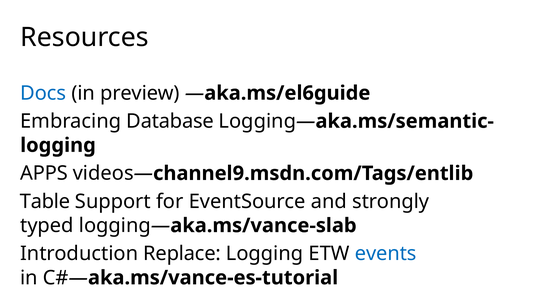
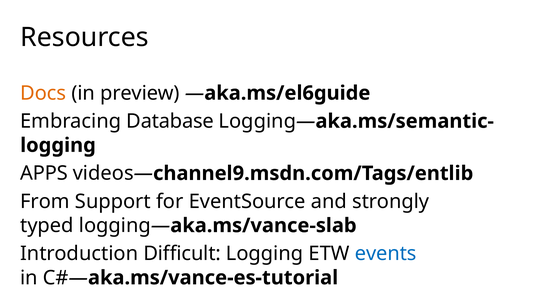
Docs colour: blue -> orange
Table: Table -> From
Replace: Replace -> Difficult
